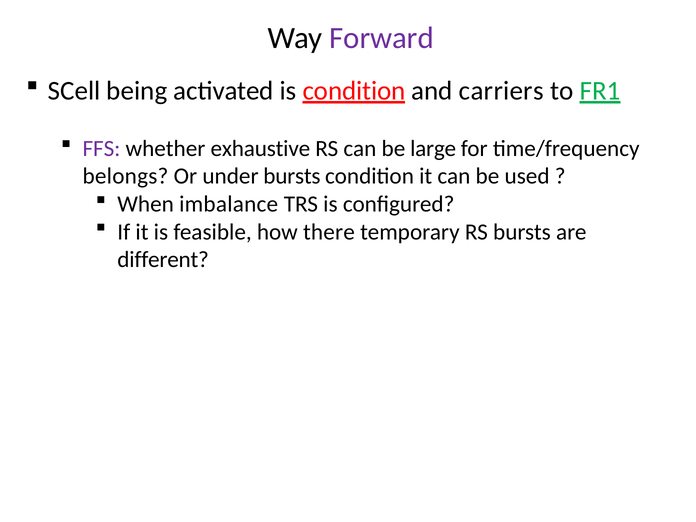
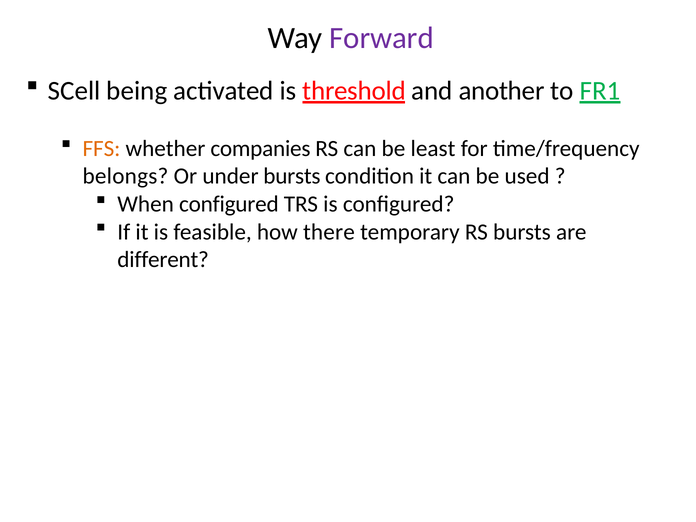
is condition: condition -> threshold
carriers: carriers -> another
FFS colour: purple -> orange
exhaustive: exhaustive -> companies
large: large -> least
When imbalance: imbalance -> configured
